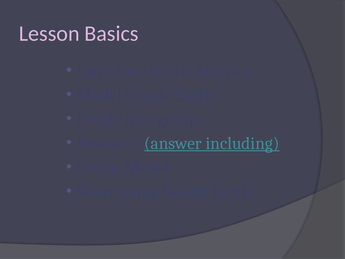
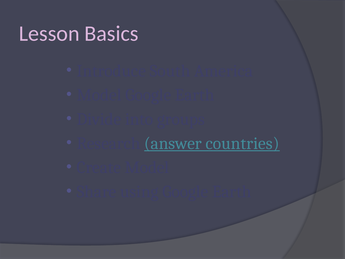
including: including -> countries
